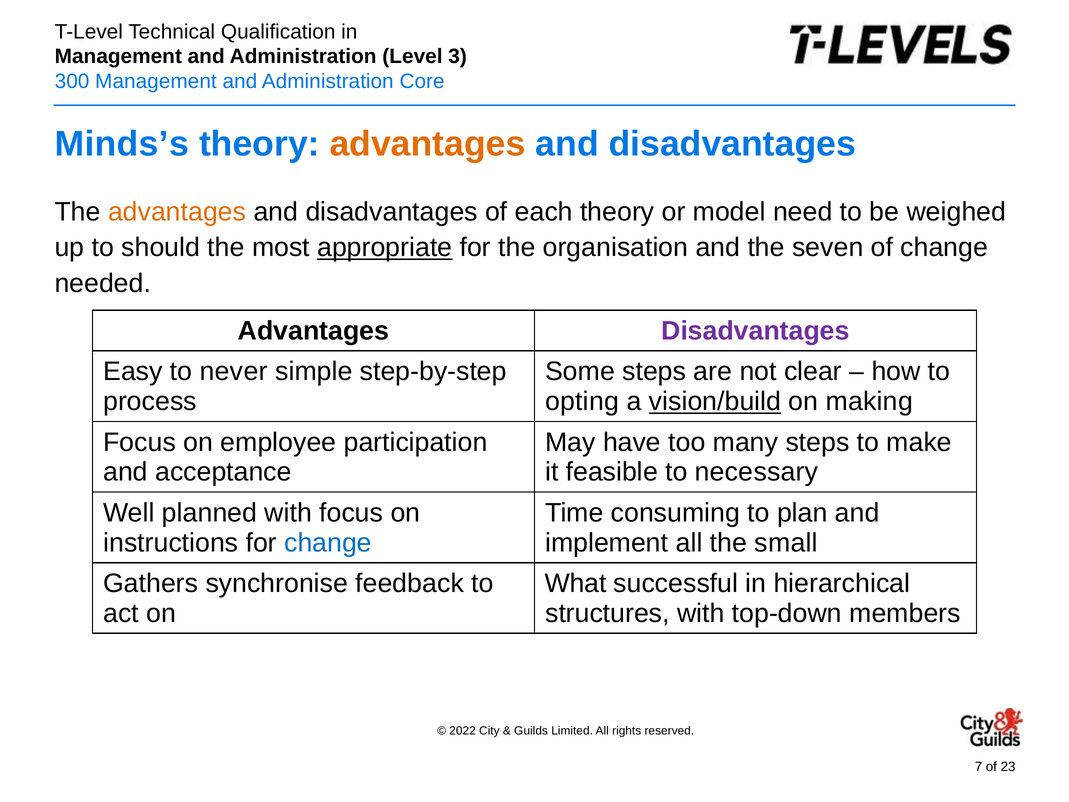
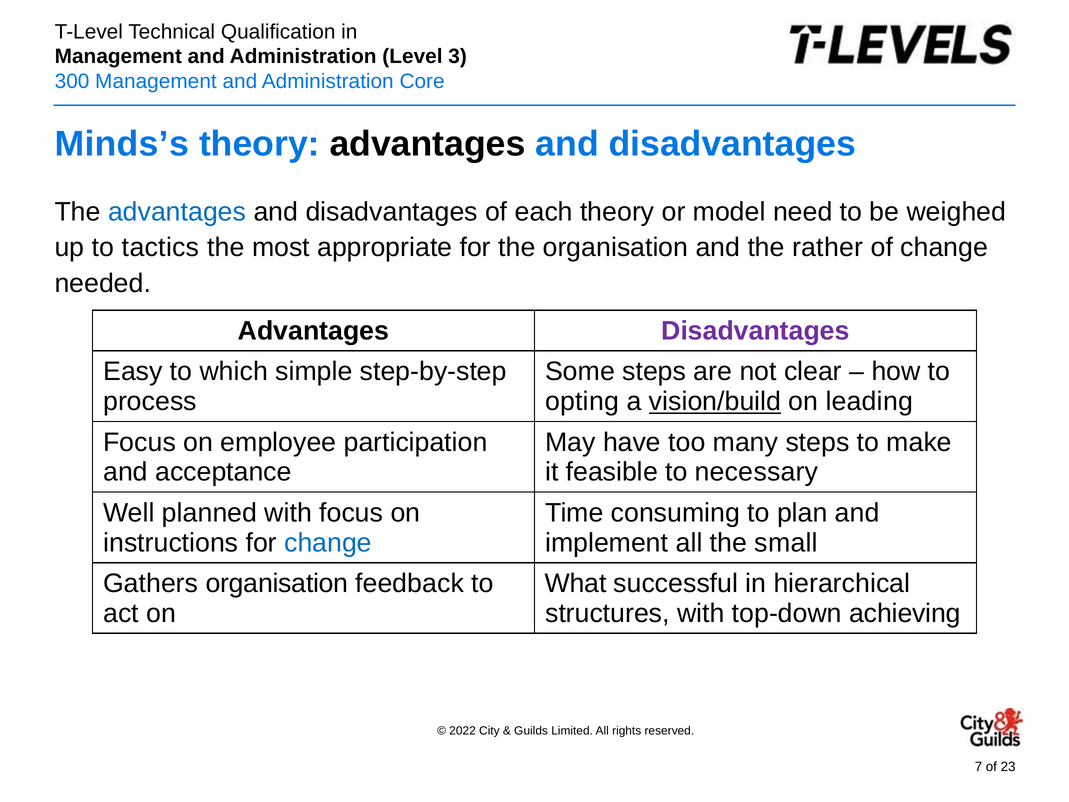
advantages at (428, 144) colour: orange -> black
advantages at (177, 212) colour: orange -> blue
should: should -> tactics
appropriate underline: present -> none
seven: seven -> rather
never: never -> which
making: making -> leading
Gathers synchronise: synchronise -> organisation
members: members -> achieving
